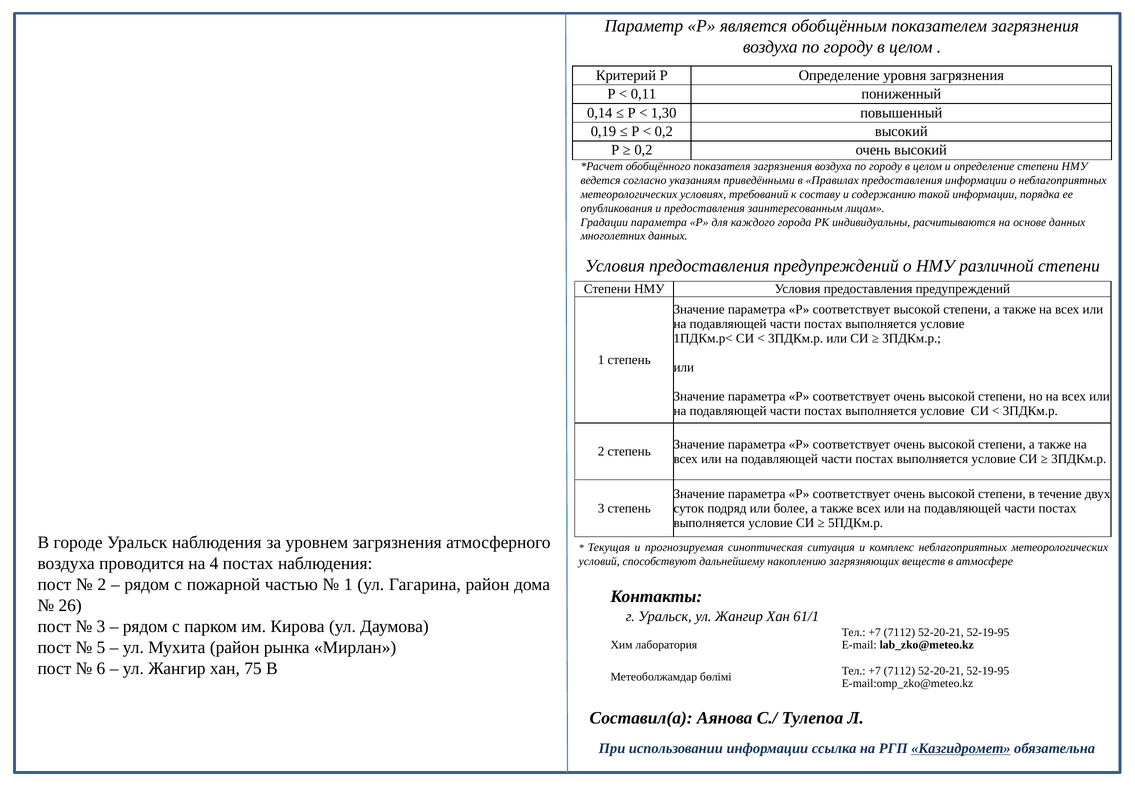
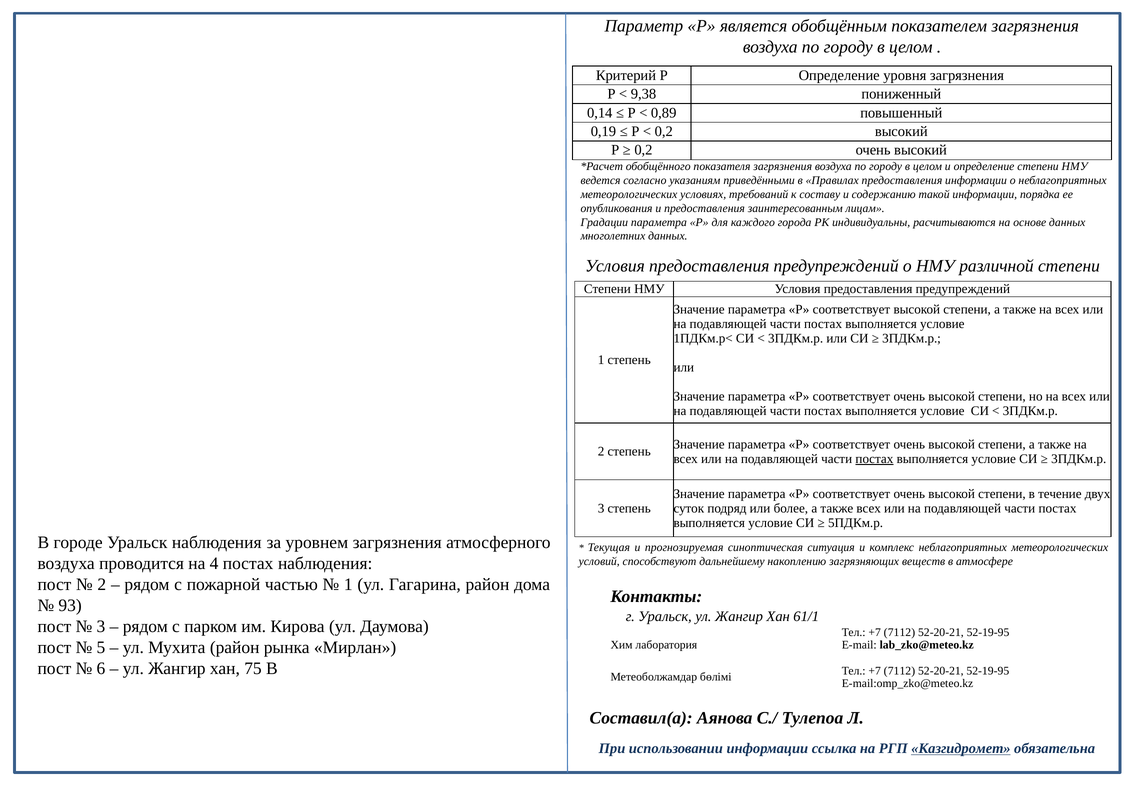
0,11: 0,11 -> 9,38
1,30: 1,30 -> 0,89
постах at (874, 459) underline: none -> present
26: 26 -> 93
